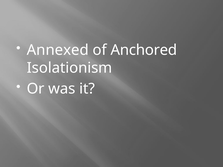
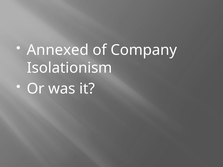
Anchored: Anchored -> Company
